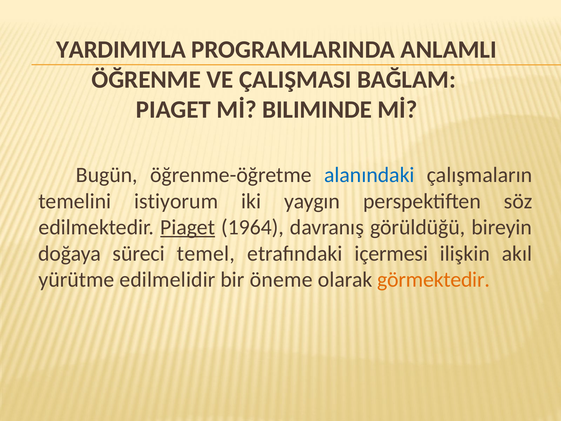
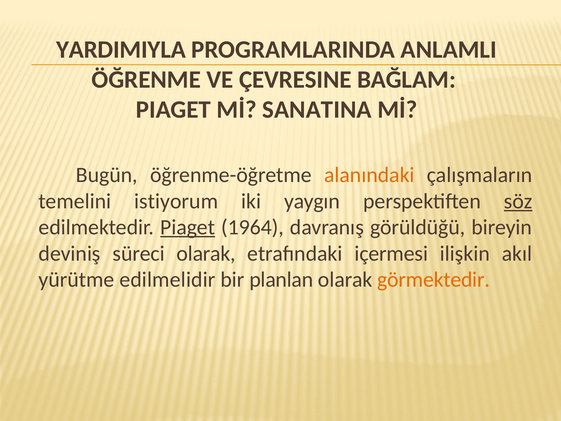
ÇALIŞMASI: ÇALIŞMASI -> ÇEVRESINE
BILIMINDE: BILIMINDE -> SANATINA
alanındaki colour: blue -> orange
söz underline: none -> present
doğaya: doğaya -> deviniş
süreci temel: temel -> olarak
öneme: öneme -> planlan
